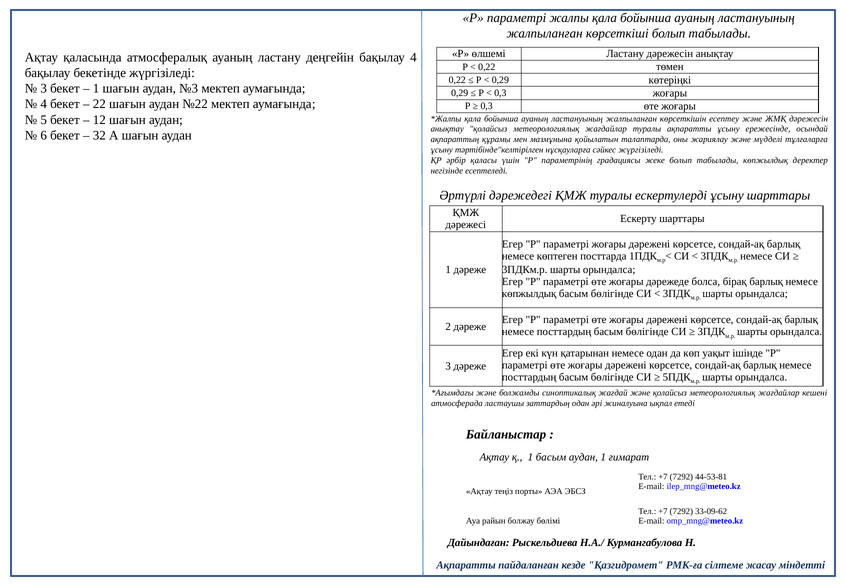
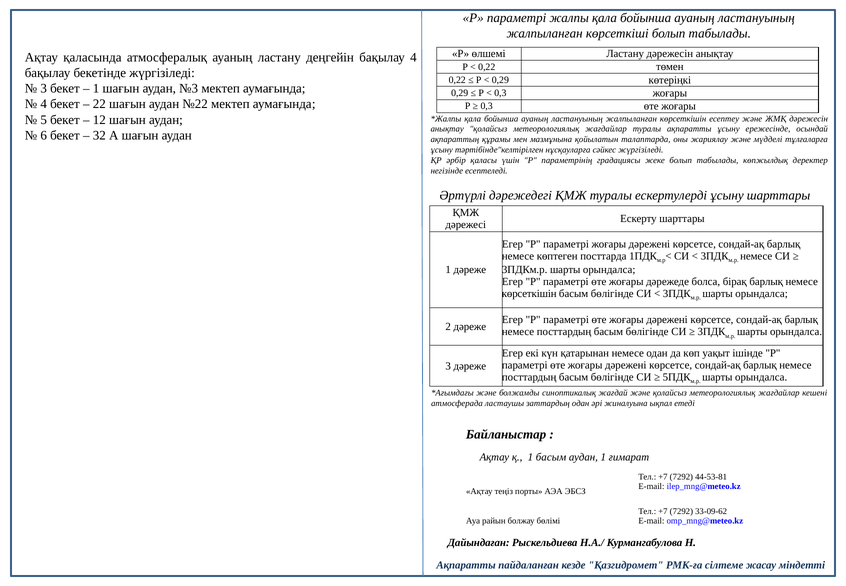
көпжылдық at (529, 293): көпжылдық -> көрсеткішін
